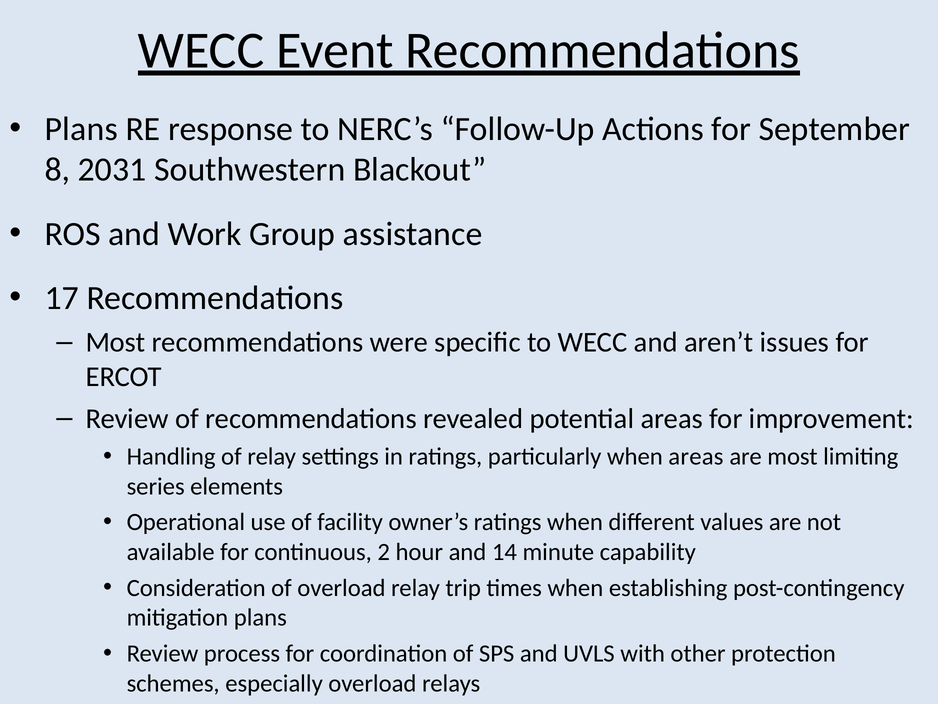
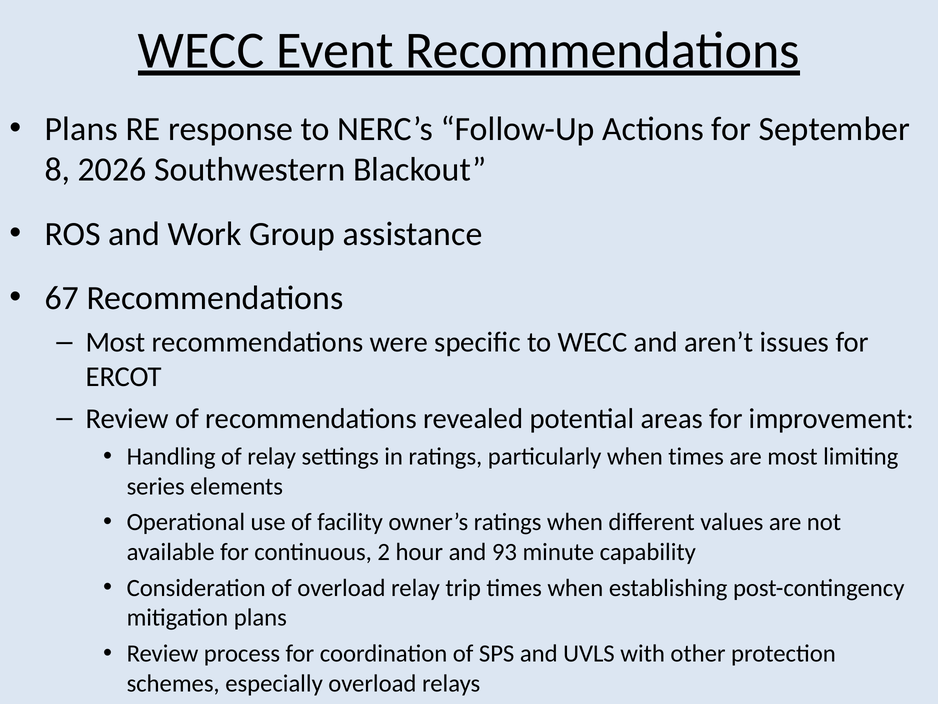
2031: 2031 -> 2026
17: 17 -> 67
when areas: areas -> times
14: 14 -> 93
